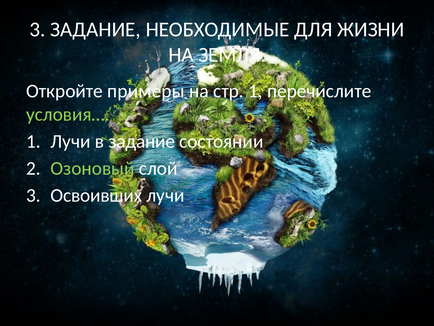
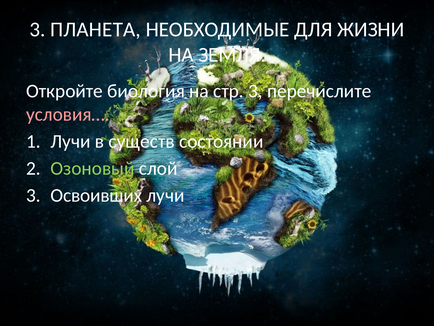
3 ЗАДАНИЕ: ЗАДАНИЕ -> ПЛАНЕТА
примеры: примеры -> биология
стр 1: 1 -> 3
условия… colour: light green -> pink
в задание: задание -> существ
